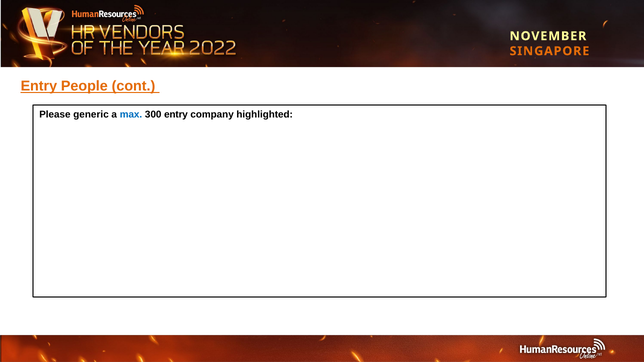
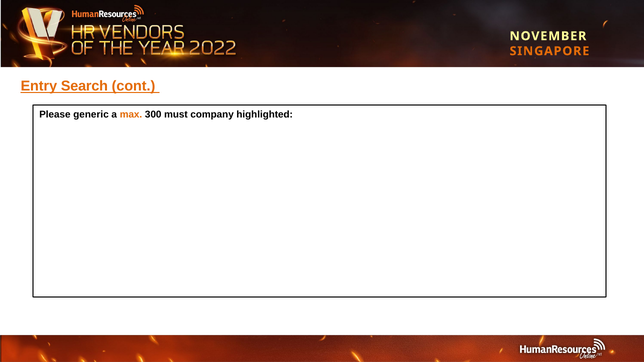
People: People -> Search
max colour: blue -> orange
300 entry: entry -> must
